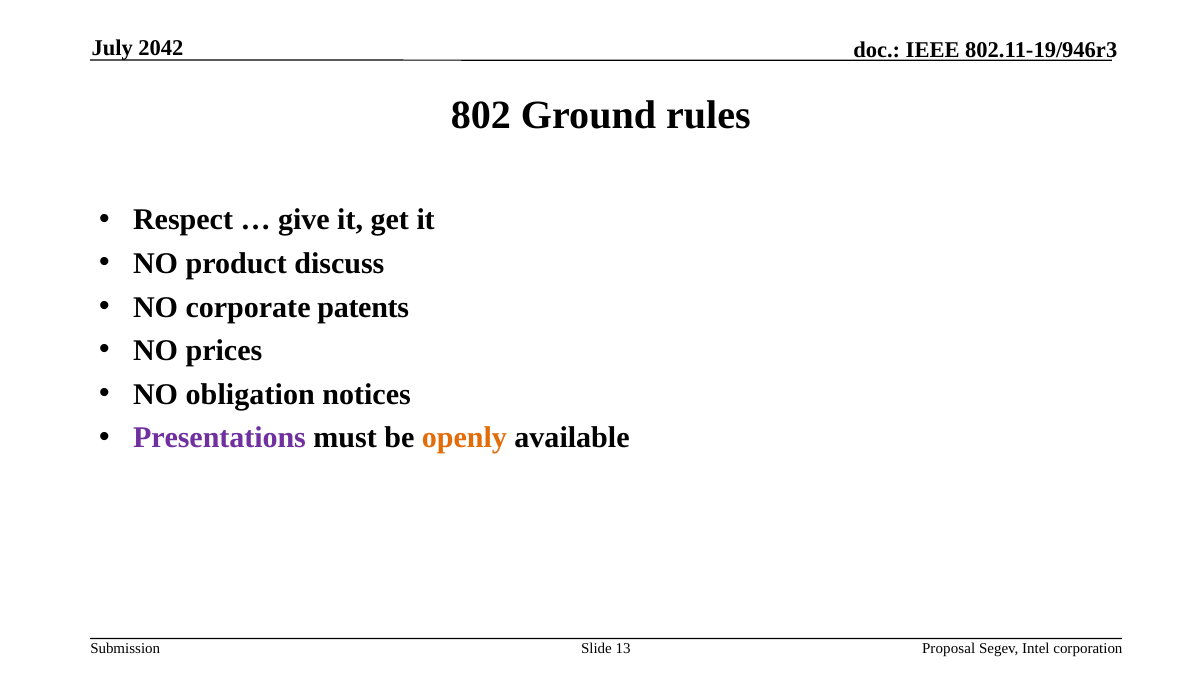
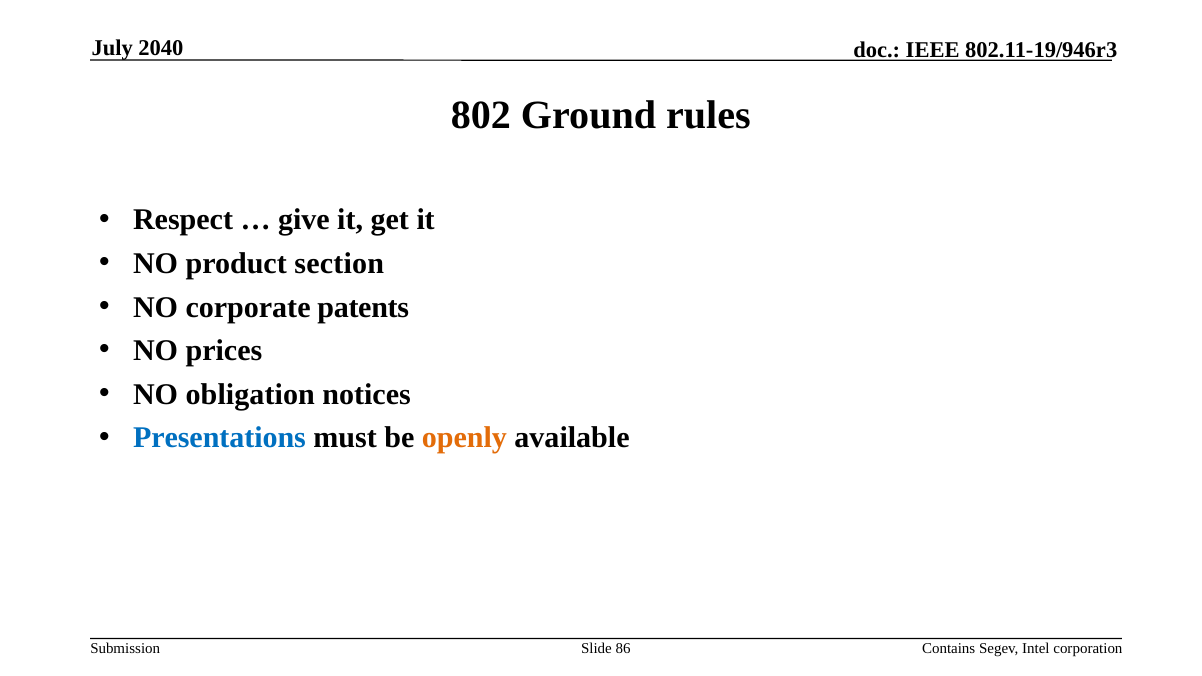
2042: 2042 -> 2040
discuss: discuss -> section
Presentations colour: purple -> blue
13: 13 -> 86
Proposal: Proposal -> Contains
